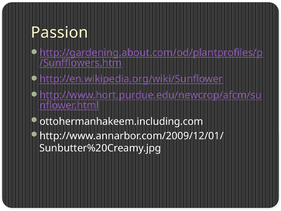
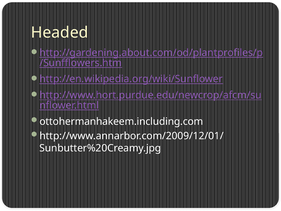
Passion: Passion -> Headed
